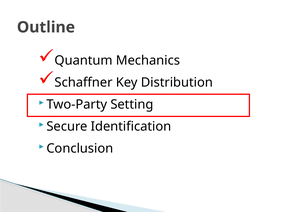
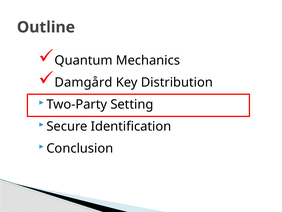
Schaffner: Schaffner -> Damgård
